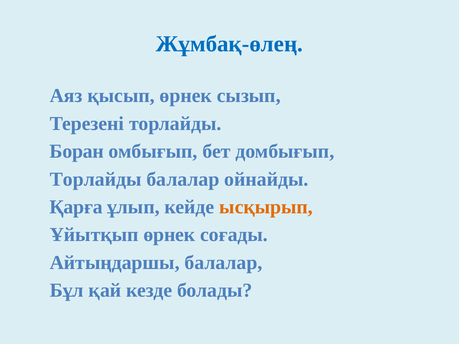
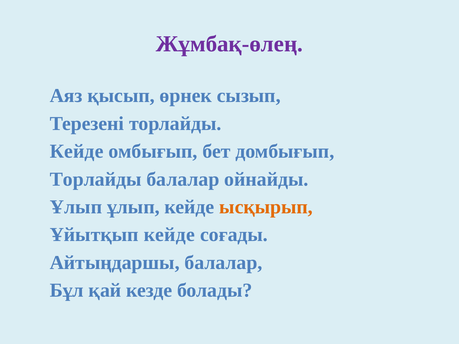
Жұмбақ-өлең colour: blue -> purple
Боран at (77, 151): Боран -> Кейде
Қарға at (76, 207): Қарға -> Ұлып
Ұйытқып өрнек: өрнек -> кейде
